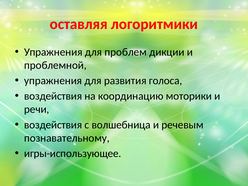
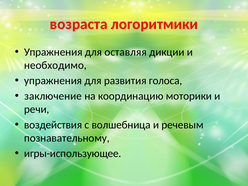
оставляя: оставляя -> возраста
проблем: проблем -> оставляя
проблемной: проблемной -> необходимо
воздействия at (53, 96): воздействия -> заключение
